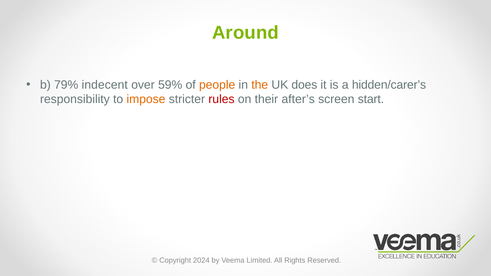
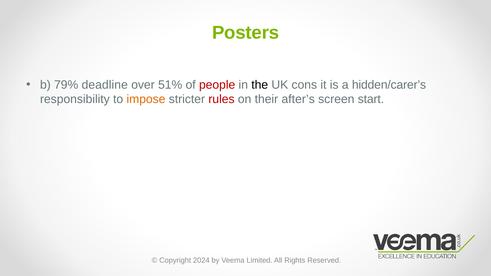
Around: Around -> Posters
indecent: indecent -> deadline
59%: 59% -> 51%
people colour: orange -> red
the colour: orange -> black
does: does -> cons
